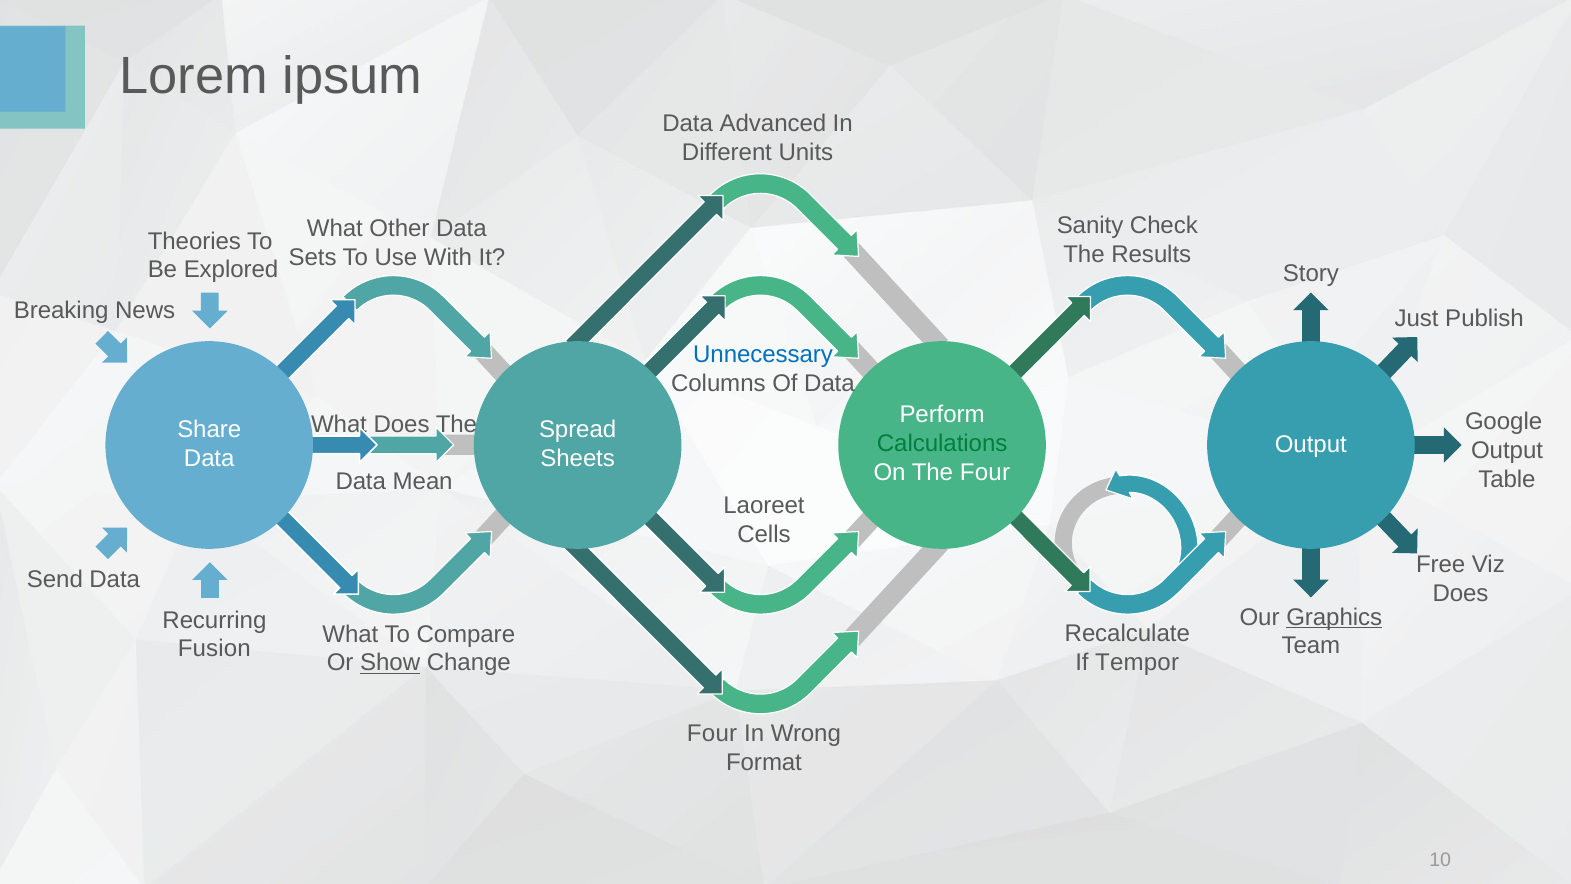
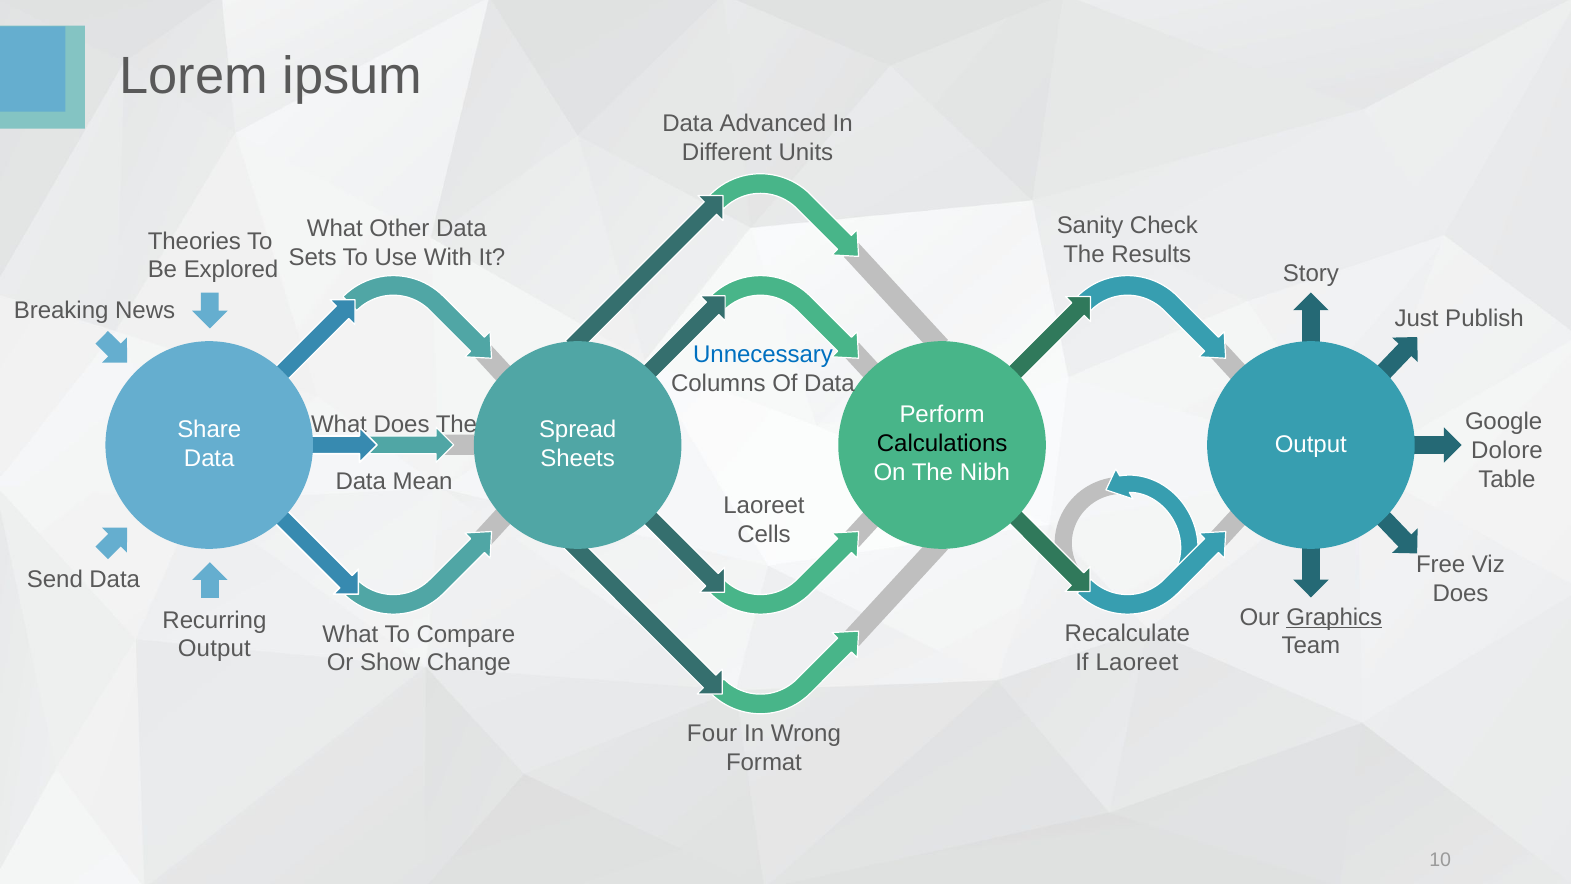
Calculations colour: green -> black
Output at (1507, 450): Output -> Dolore
The Four: Four -> Nibh
Fusion at (214, 649): Fusion -> Output
If Tempor: Tempor -> Laoreet
Show underline: present -> none
